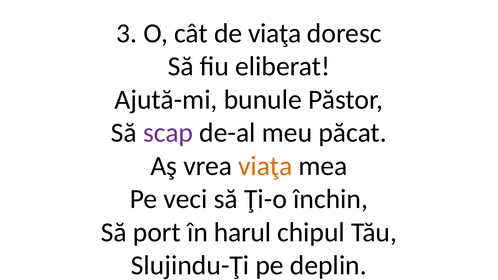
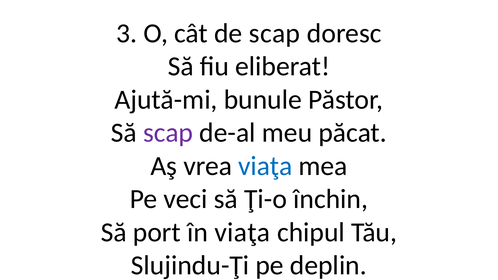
de viaţa: viaţa -> scap
viaţa at (265, 166) colour: orange -> blue
în harul: harul -> viaţa
